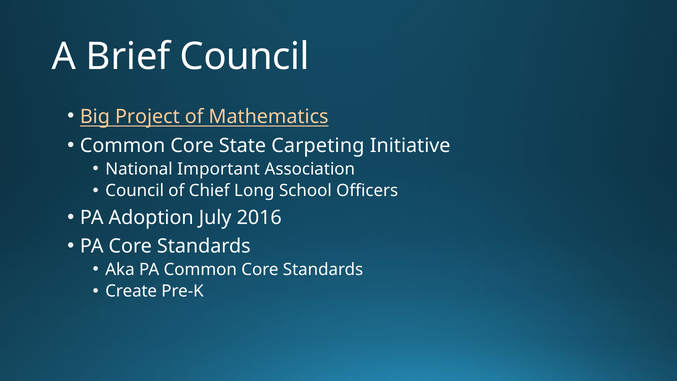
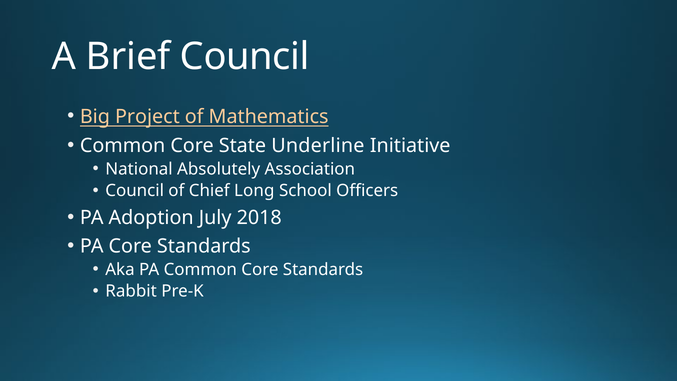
Carpeting: Carpeting -> Underline
Important: Important -> Absolutely
2016: 2016 -> 2018
Create: Create -> Rabbit
